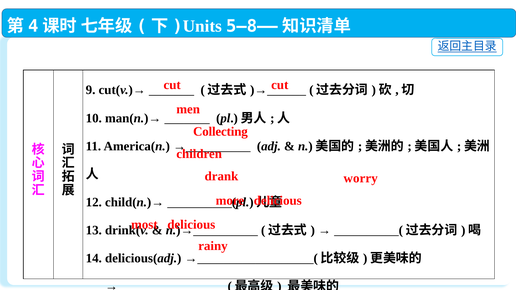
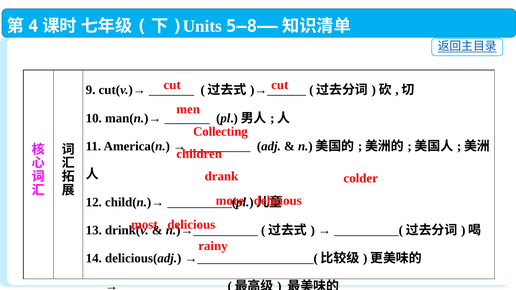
worry: worry -> colder
